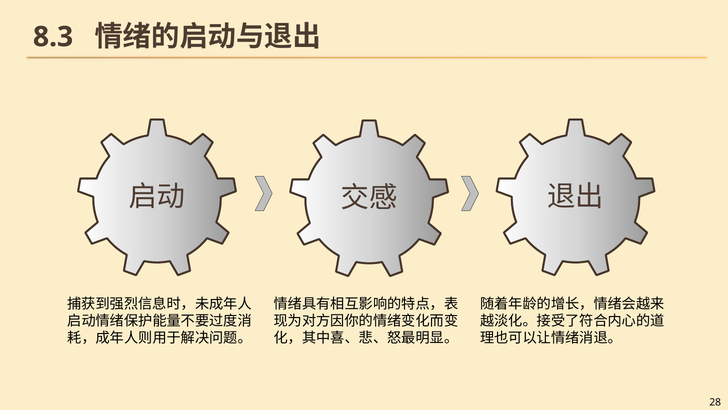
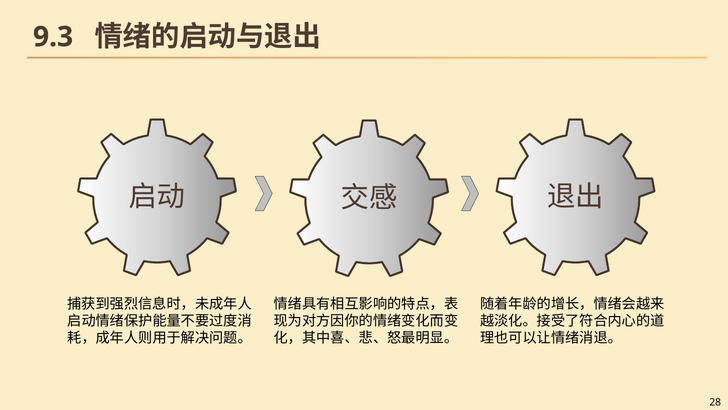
8.3: 8.3 -> 9.3
